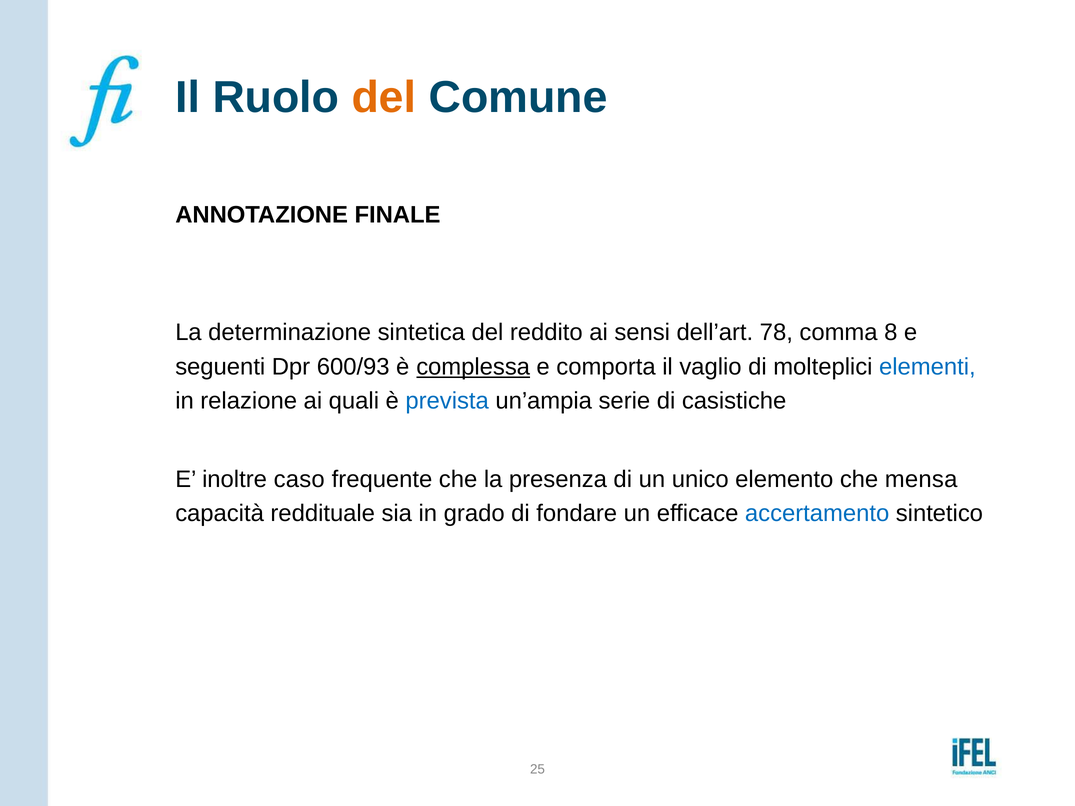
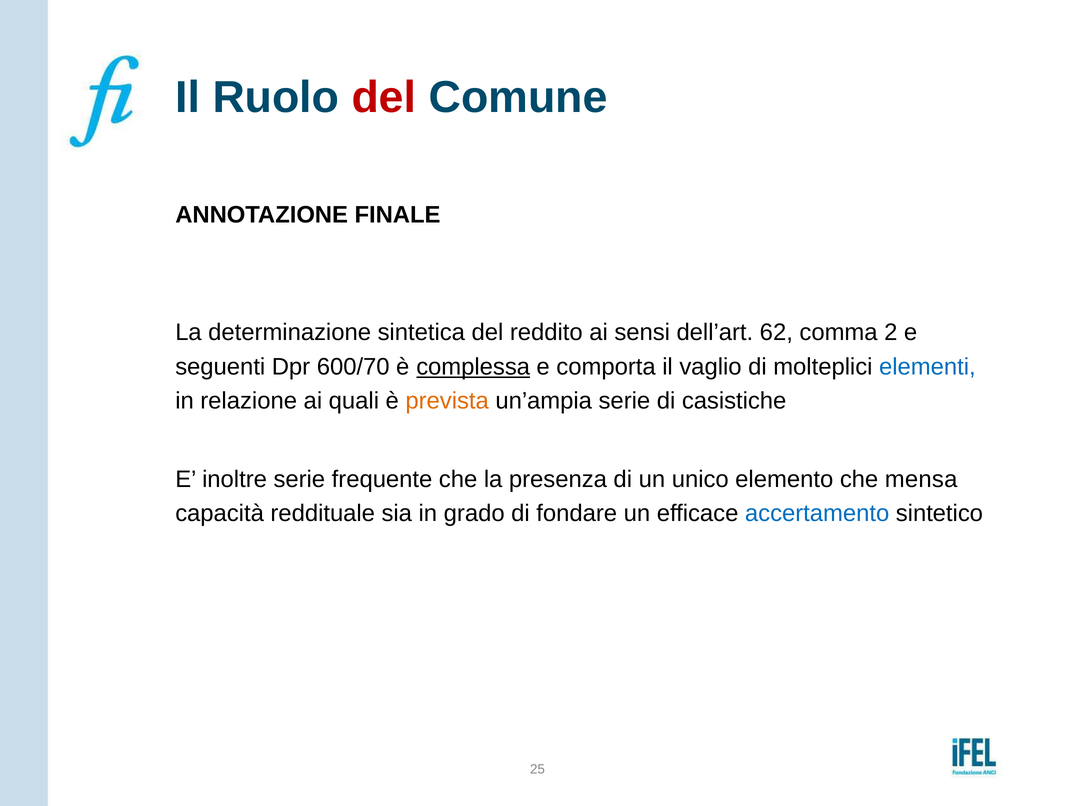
del at (384, 97) colour: orange -> red
78: 78 -> 62
8: 8 -> 2
600/93: 600/93 -> 600/70
prevista colour: blue -> orange
inoltre caso: caso -> serie
